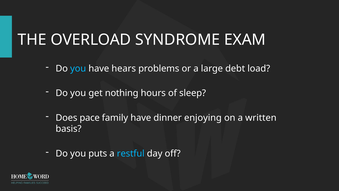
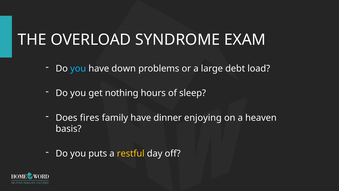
hears: hears -> down
pace: pace -> fires
written: written -> heaven
restful colour: light blue -> yellow
